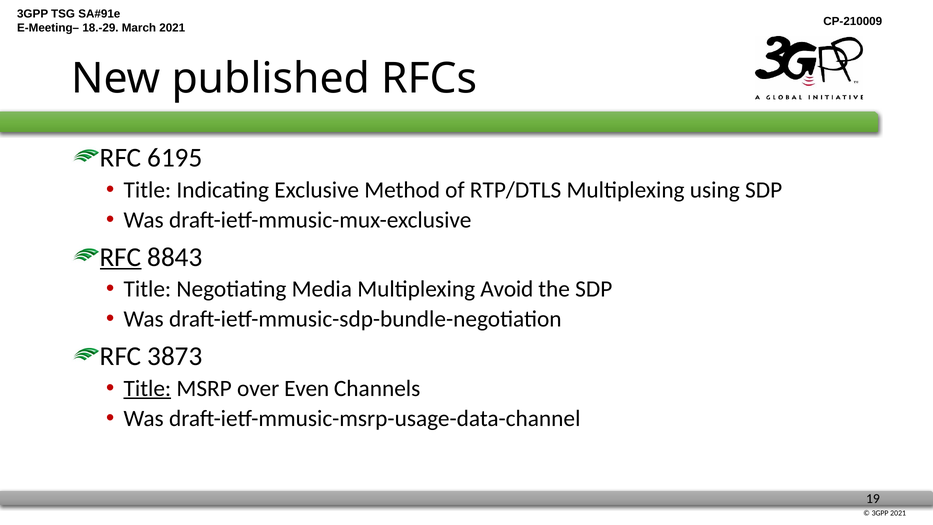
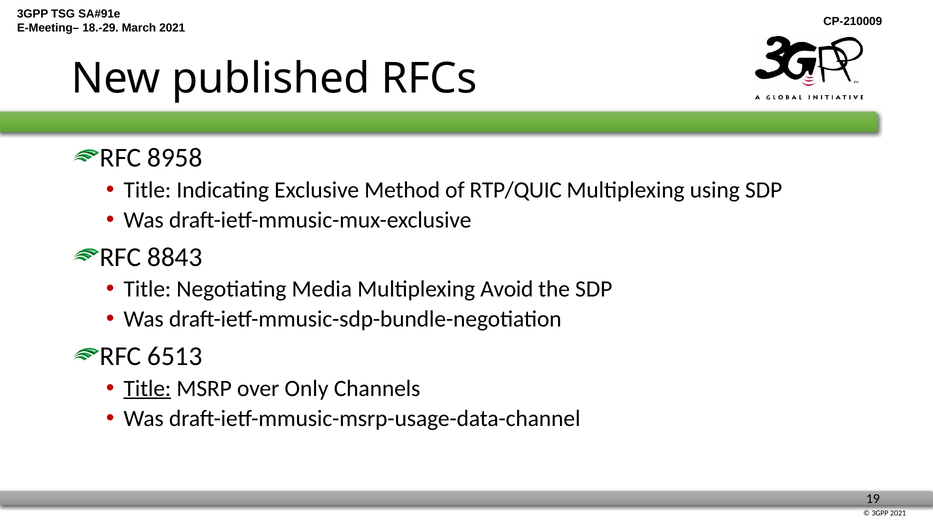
6195: 6195 -> 8958
RTP/DTLS: RTP/DTLS -> RTP/QUIC
RFC at (121, 257) underline: present -> none
3873: 3873 -> 6513
Even: Even -> Only
